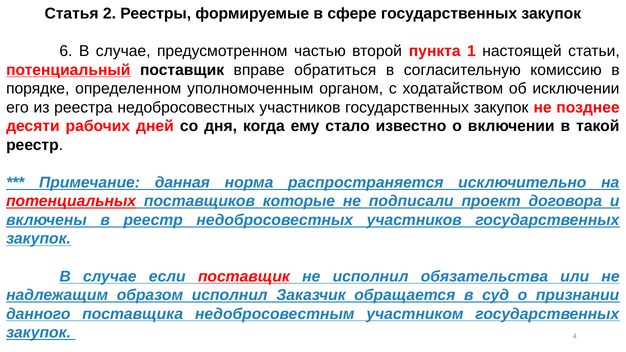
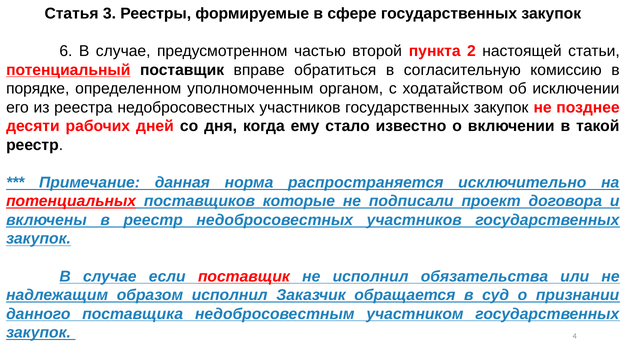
2: 2 -> 3
1: 1 -> 2
